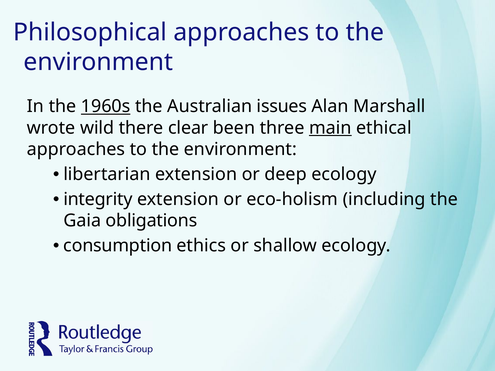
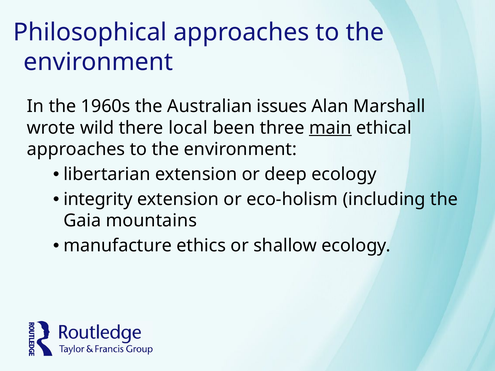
1960s underline: present -> none
clear: clear -> local
obligations: obligations -> mountains
consumption: consumption -> manufacture
